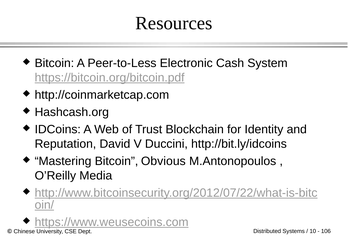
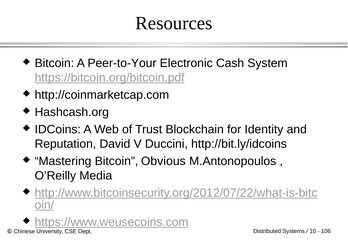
Peer-to-Less: Peer-to-Less -> Peer-to-Your
